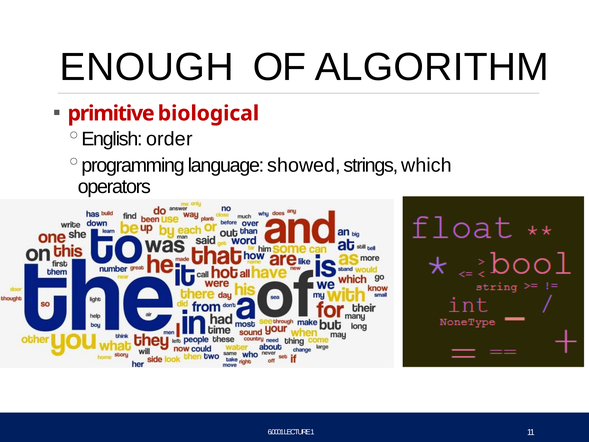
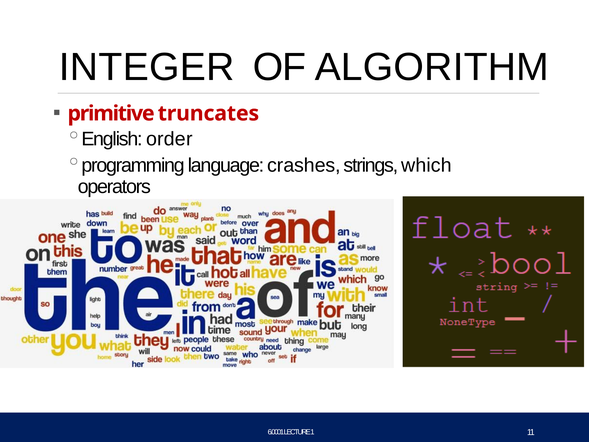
ENOUGH: ENOUGH -> INTEGER
biological: biological -> truncates
showed: showed -> crashes
